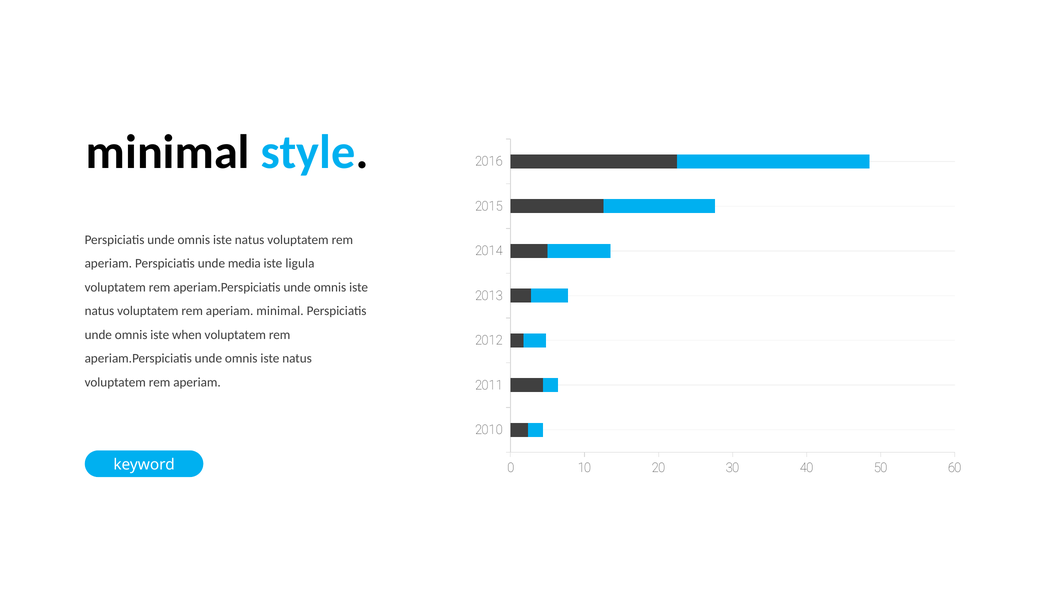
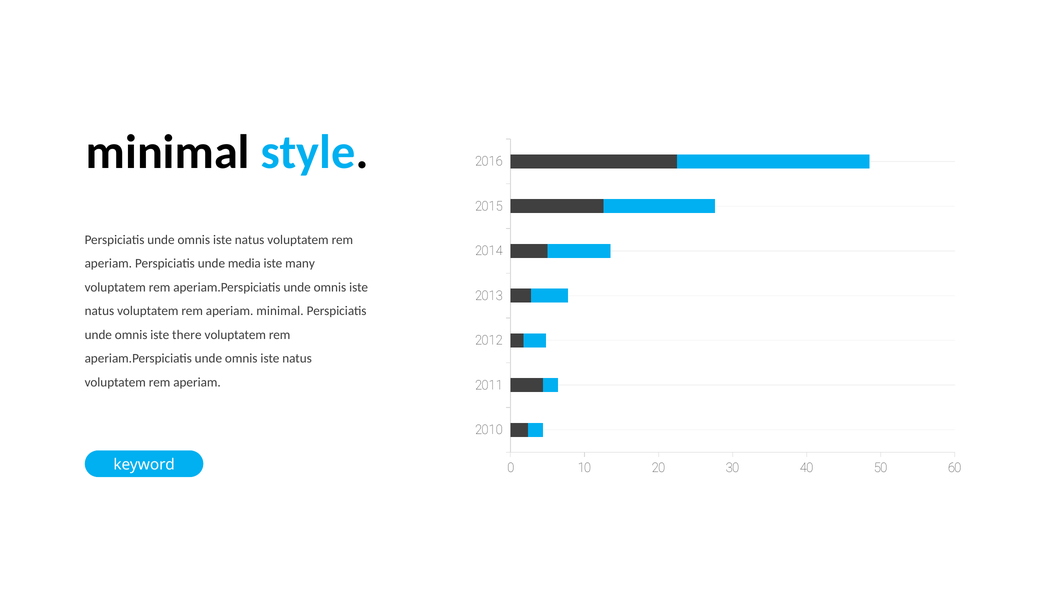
ligula: ligula -> many
when: when -> there
